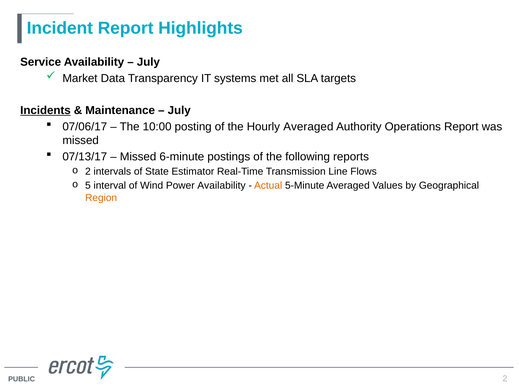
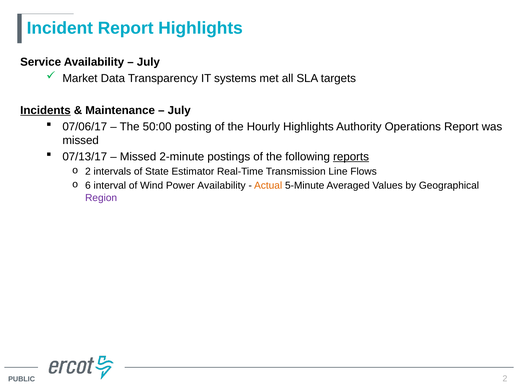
10:00: 10:00 -> 50:00
Hourly Averaged: Averaged -> Highlights
6-minute: 6-minute -> 2-minute
reports underline: none -> present
5: 5 -> 6
Region colour: orange -> purple
